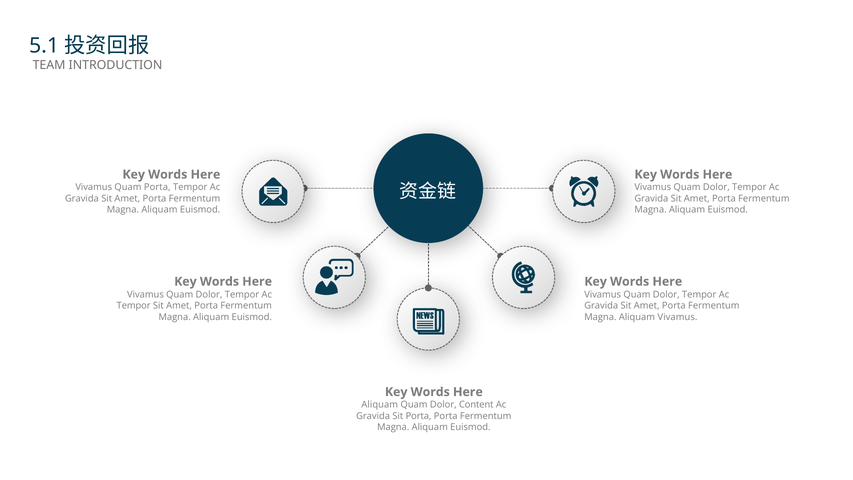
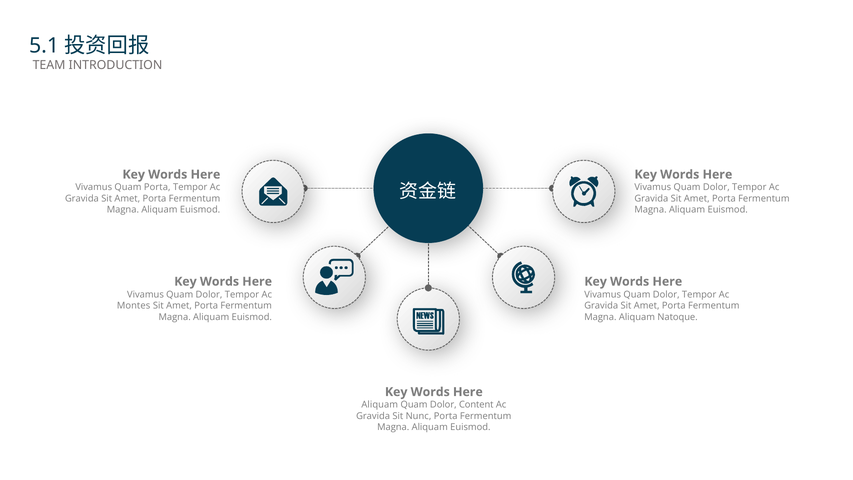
Tempor at (134, 306): Tempor -> Montes
Aliquam Vivamus: Vivamus -> Natoque
Sit Porta: Porta -> Nunc
